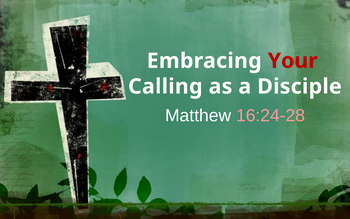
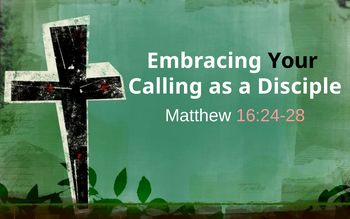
Your colour: red -> black
